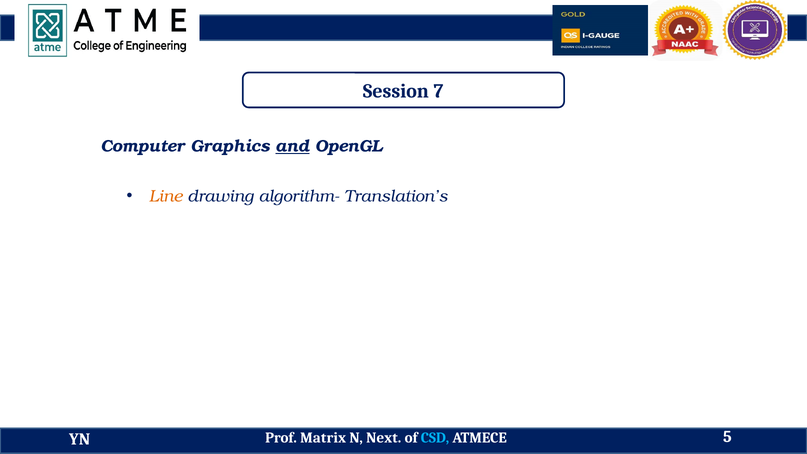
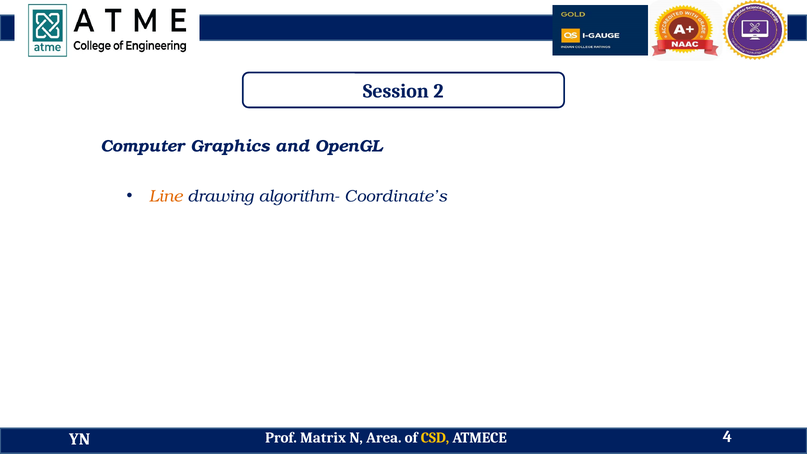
7: 7 -> 2
and underline: present -> none
Translation’s: Translation’s -> Coordinate’s
Next: Next -> Area
CSD colour: light blue -> yellow
5: 5 -> 4
